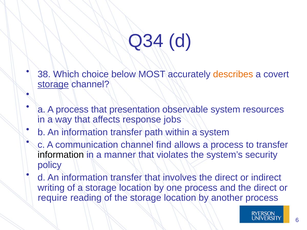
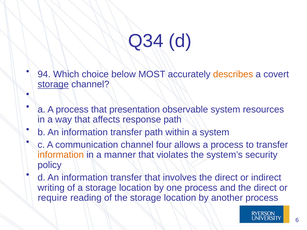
38: 38 -> 94
response jobs: jobs -> path
find: find -> four
information at (61, 155) colour: black -> orange
